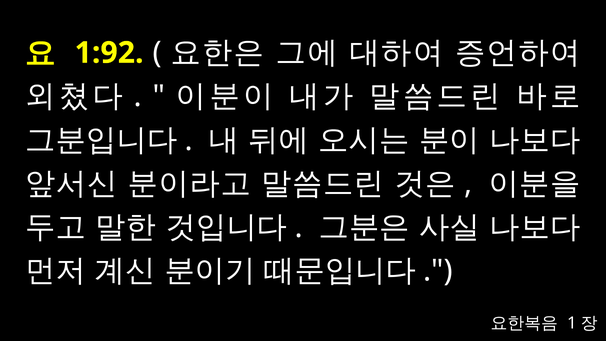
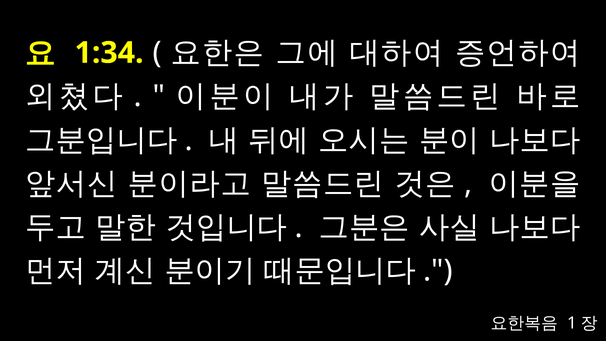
1:92: 1:92 -> 1:34
